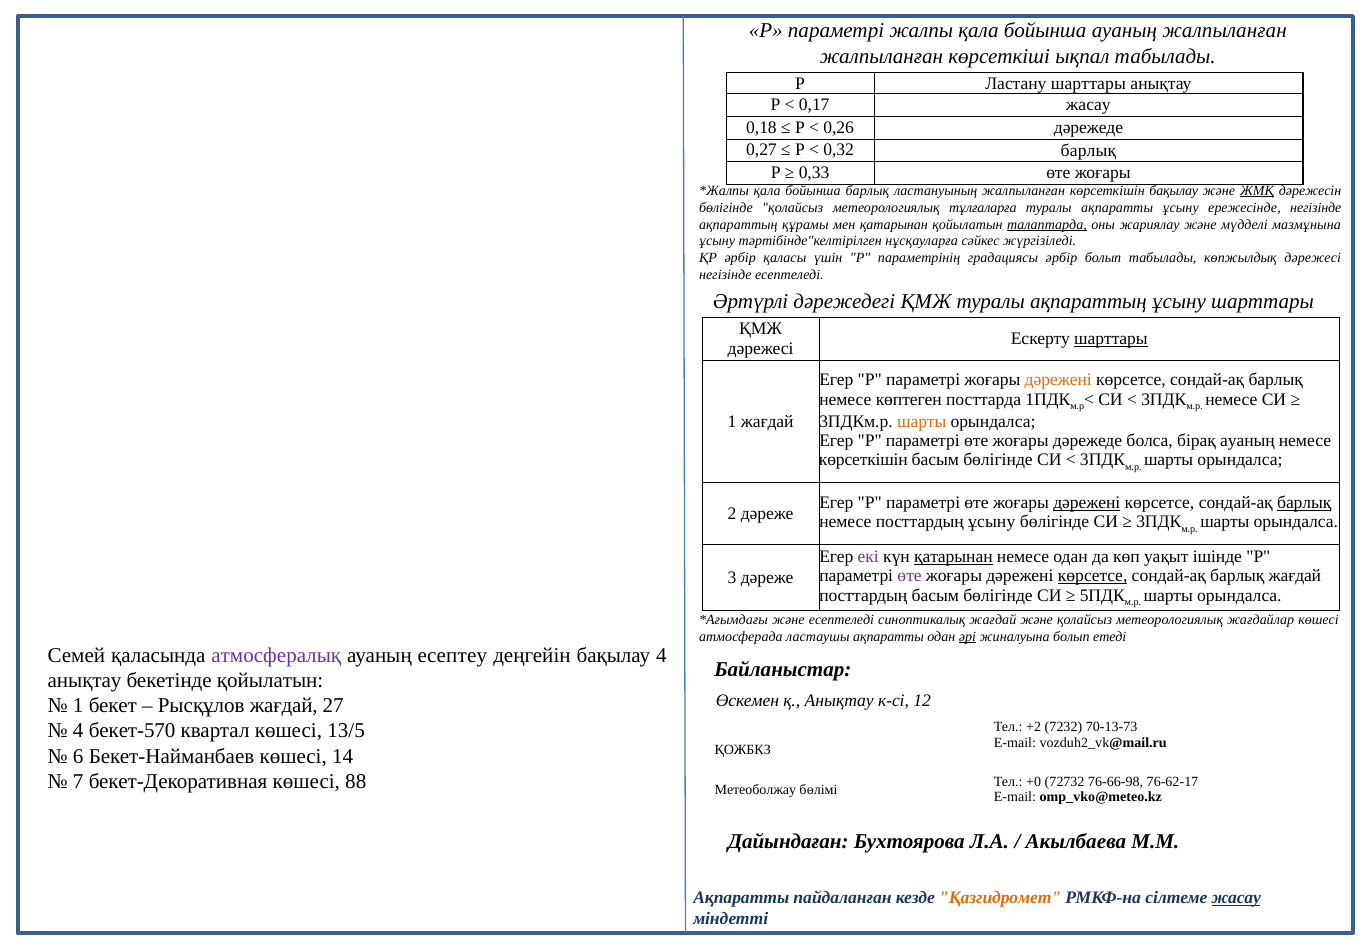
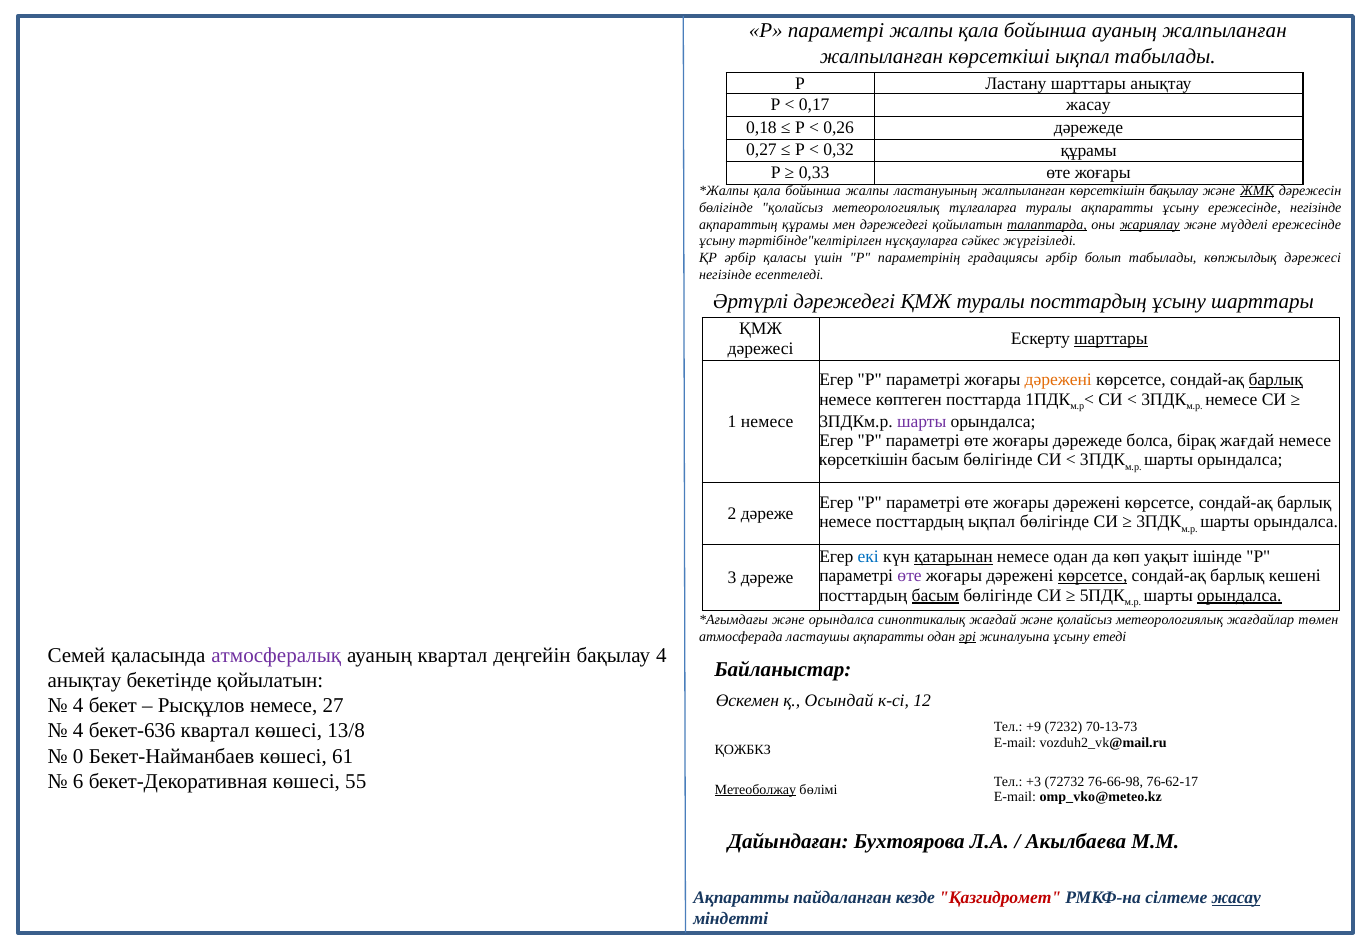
0,32 барлық: барлық -> құрамы
бойынша барлық: барлық -> жалпы
мен қатарынан: қатарынан -> дәрежедегі
жариялау underline: none -> present
мүдделі мазмұнына: мазмұнына -> ережесінде
туралы ақпараттың: ақпараттың -> посттардың
барлық at (1276, 380) underline: none -> present
1 жағдай: жағдай -> немесе
шарты at (922, 421) colour: orange -> purple
бірақ ауаның: ауаның -> жағдай
дәрежені at (1087, 503) underline: present -> none
барлық at (1304, 503) underline: present -> none
посттардың ұсыну: ұсыну -> ықпал
екі colour: purple -> blue
барлық жағдай: жағдай -> кешені
басым at (935, 596) underline: none -> present
орындалса at (1239, 596) underline: none -> present
және есептеледі: есептеледі -> орындалса
жағдайлар көшесі: көшесі -> төмен
жиналуына болып: болып -> ұсыну
ауаның есептеу: есептеу -> квартал
қ Анықтау: Анықтау -> Осындай
1 at (78, 706): 1 -> 4
Рысқұлов жағдай: жағдай -> немесе
+2: +2 -> +9
бекет-570: бекет-570 -> бекет-636
13/5: 13/5 -> 13/8
6: 6 -> 0
14: 14 -> 61
7: 7 -> 6
88: 88 -> 55
+0: +0 -> +3
Метеоболжау underline: none -> present
Қазгидромет colour: orange -> red
